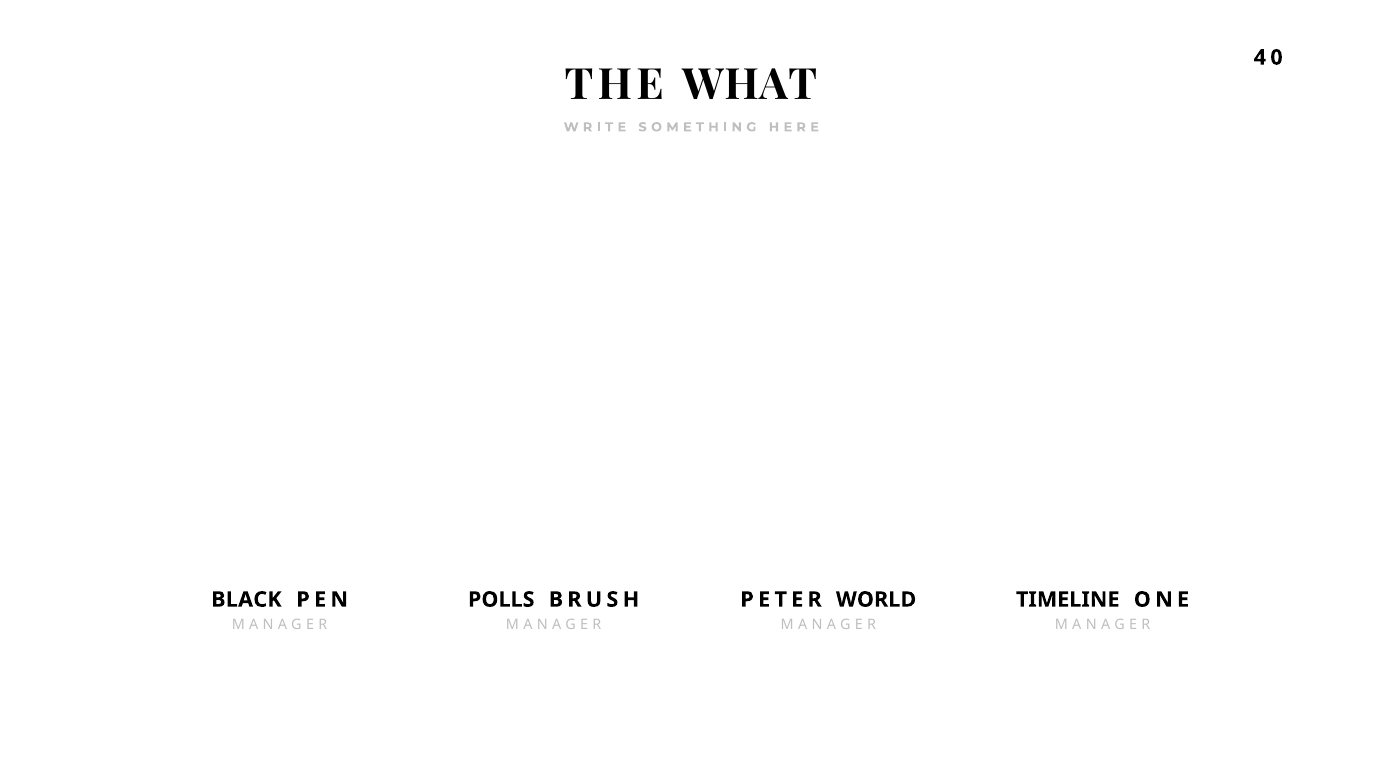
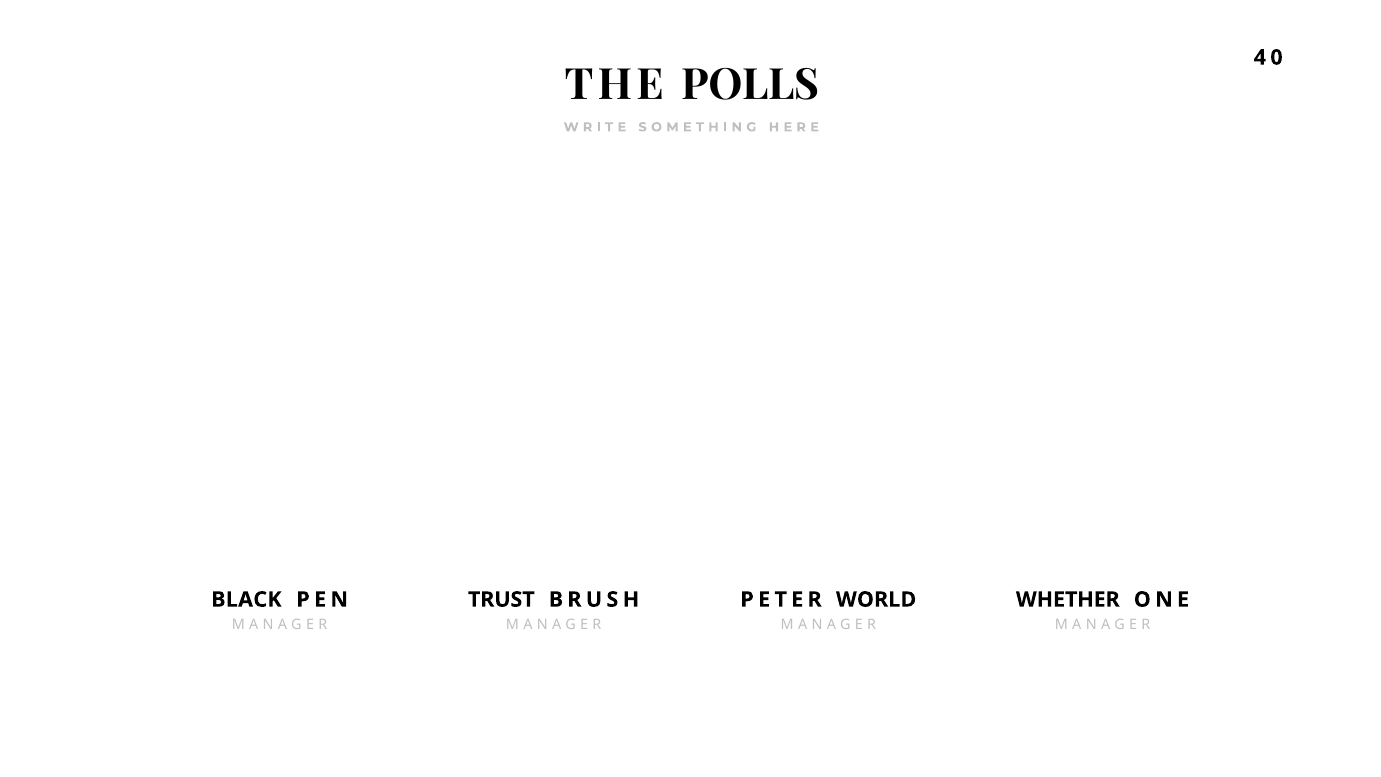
WHAT: WHAT -> POLLS
POLLS: POLLS -> TRUST
TIMELINE: TIMELINE -> WHETHER
